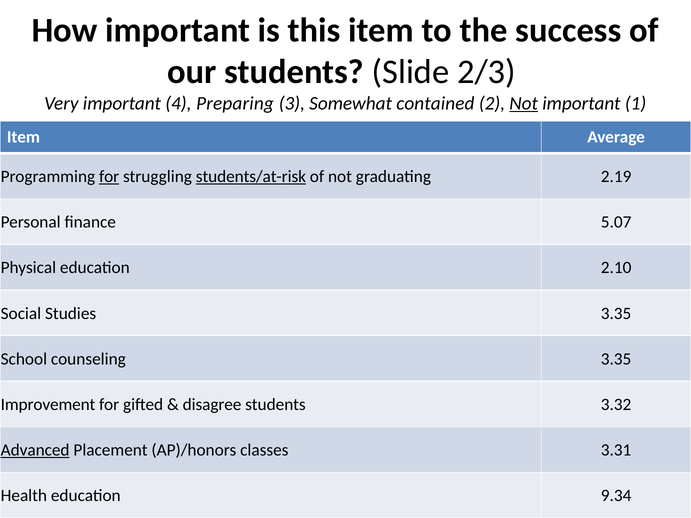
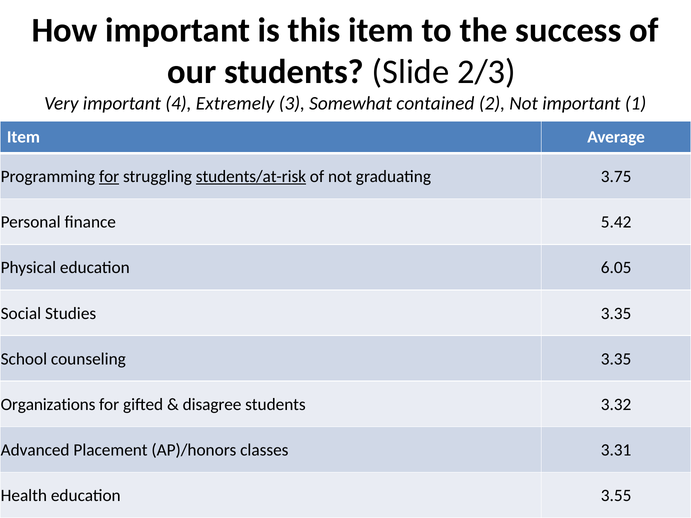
Preparing: Preparing -> Extremely
Not at (524, 103) underline: present -> none
2.19: 2.19 -> 3.75
5.07: 5.07 -> 5.42
2.10: 2.10 -> 6.05
Improvement: Improvement -> Organizations
Advanced underline: present -> none
9.34: 9.34 -> 3.55
